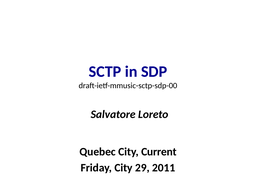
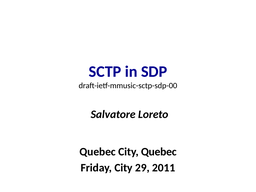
City Current: Current -> Quebec
